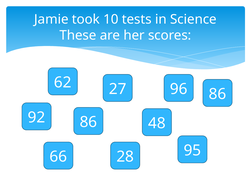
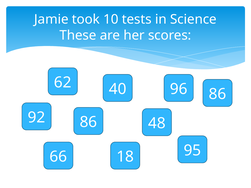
27: 27 -> 40
28: 28 -> 18
